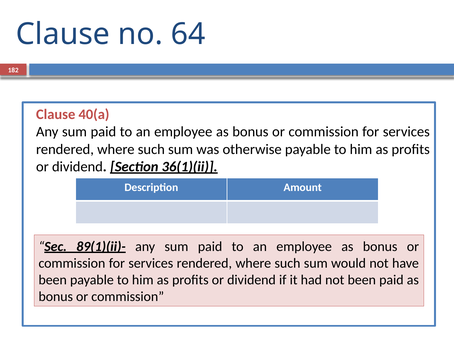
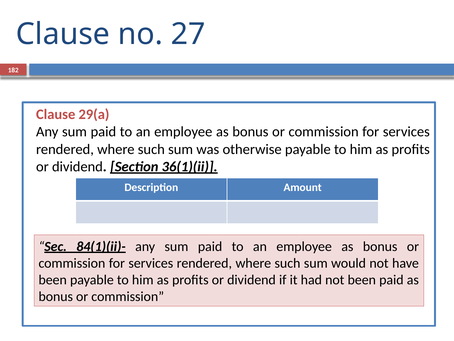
64: 64 -> 27
40(a: 40(a -> 29(a
89(1)(ii)-: 89(1)(ii)- -> 84(1)(ii)-
